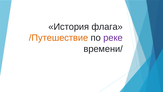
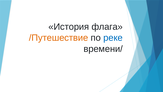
реке colour: purple -> blue
